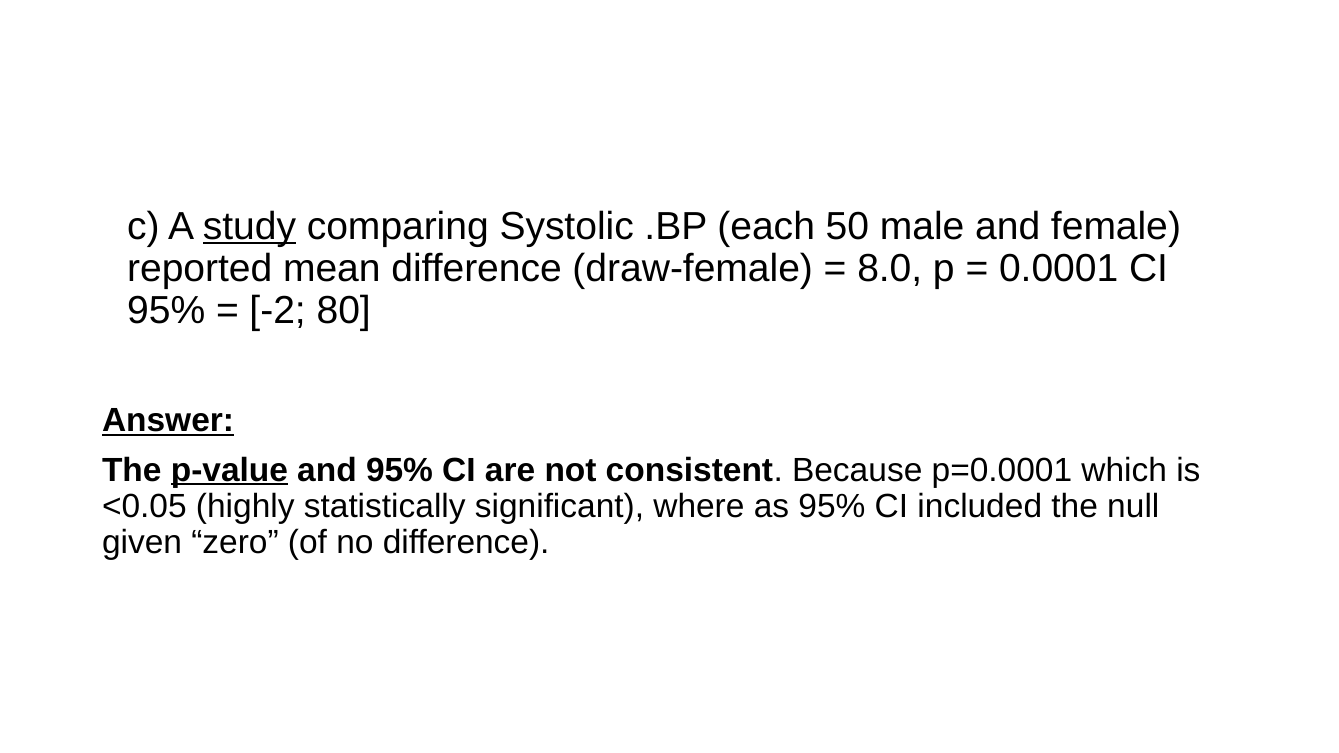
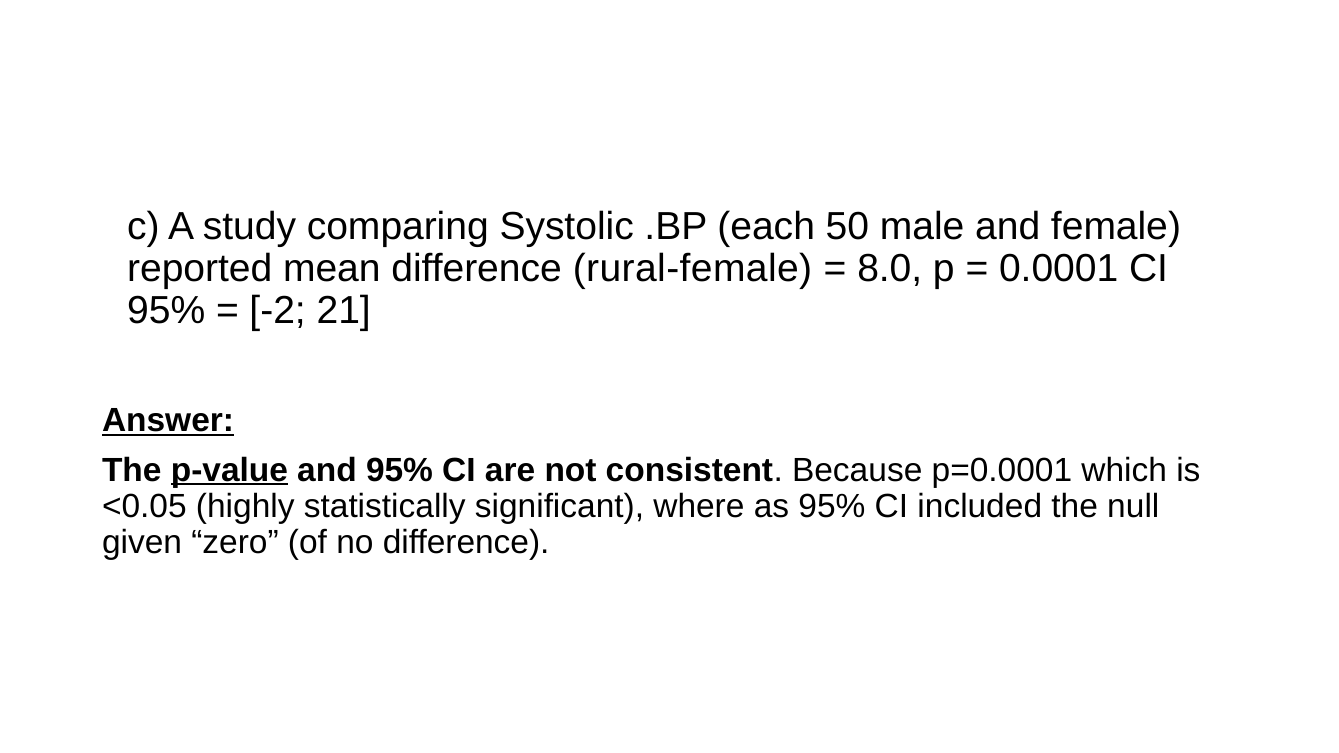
study underline: present -> none
draw-female: draw-female -> rural-female
80: 80 -> 21
